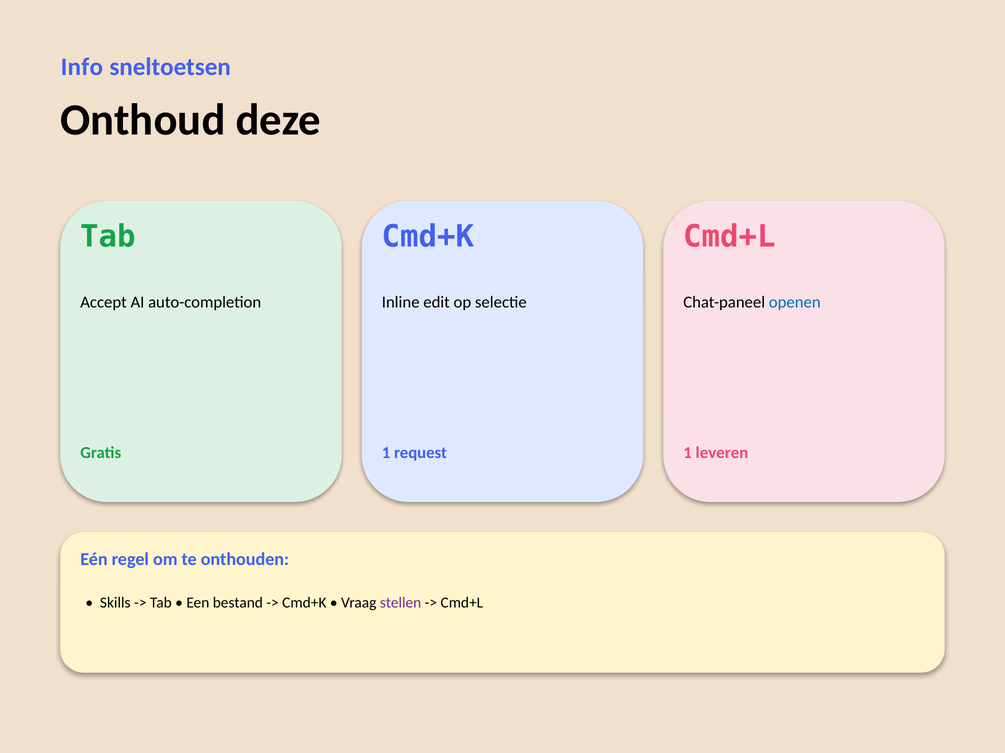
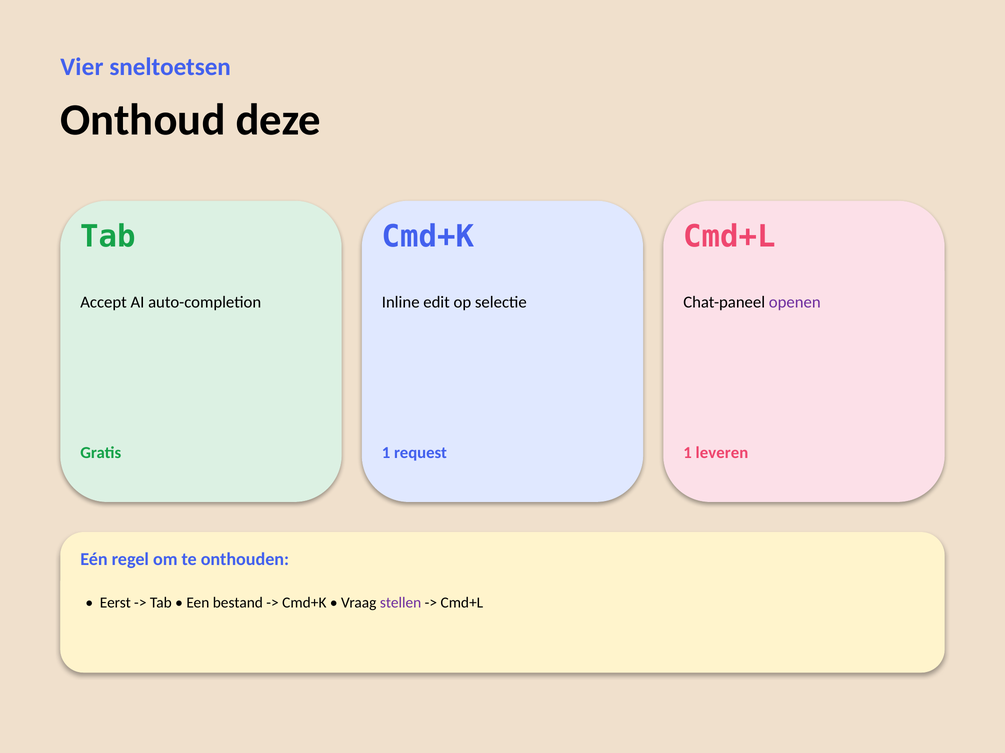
Info: Info -> Vier
openen colour: blue -> purple
Skills: Skills -> Eerst
